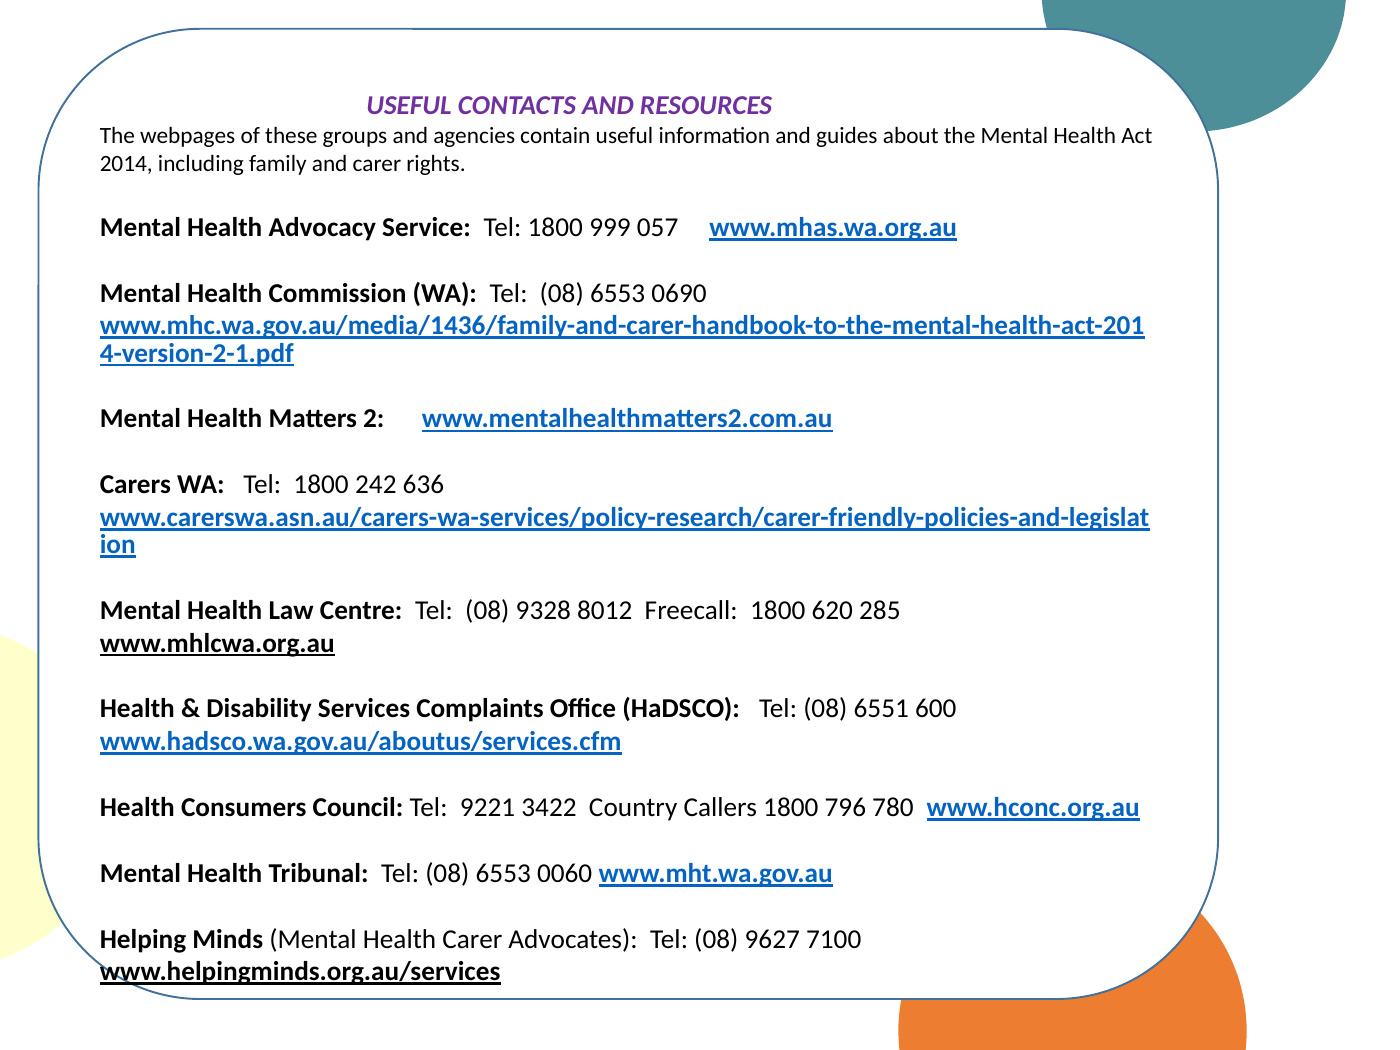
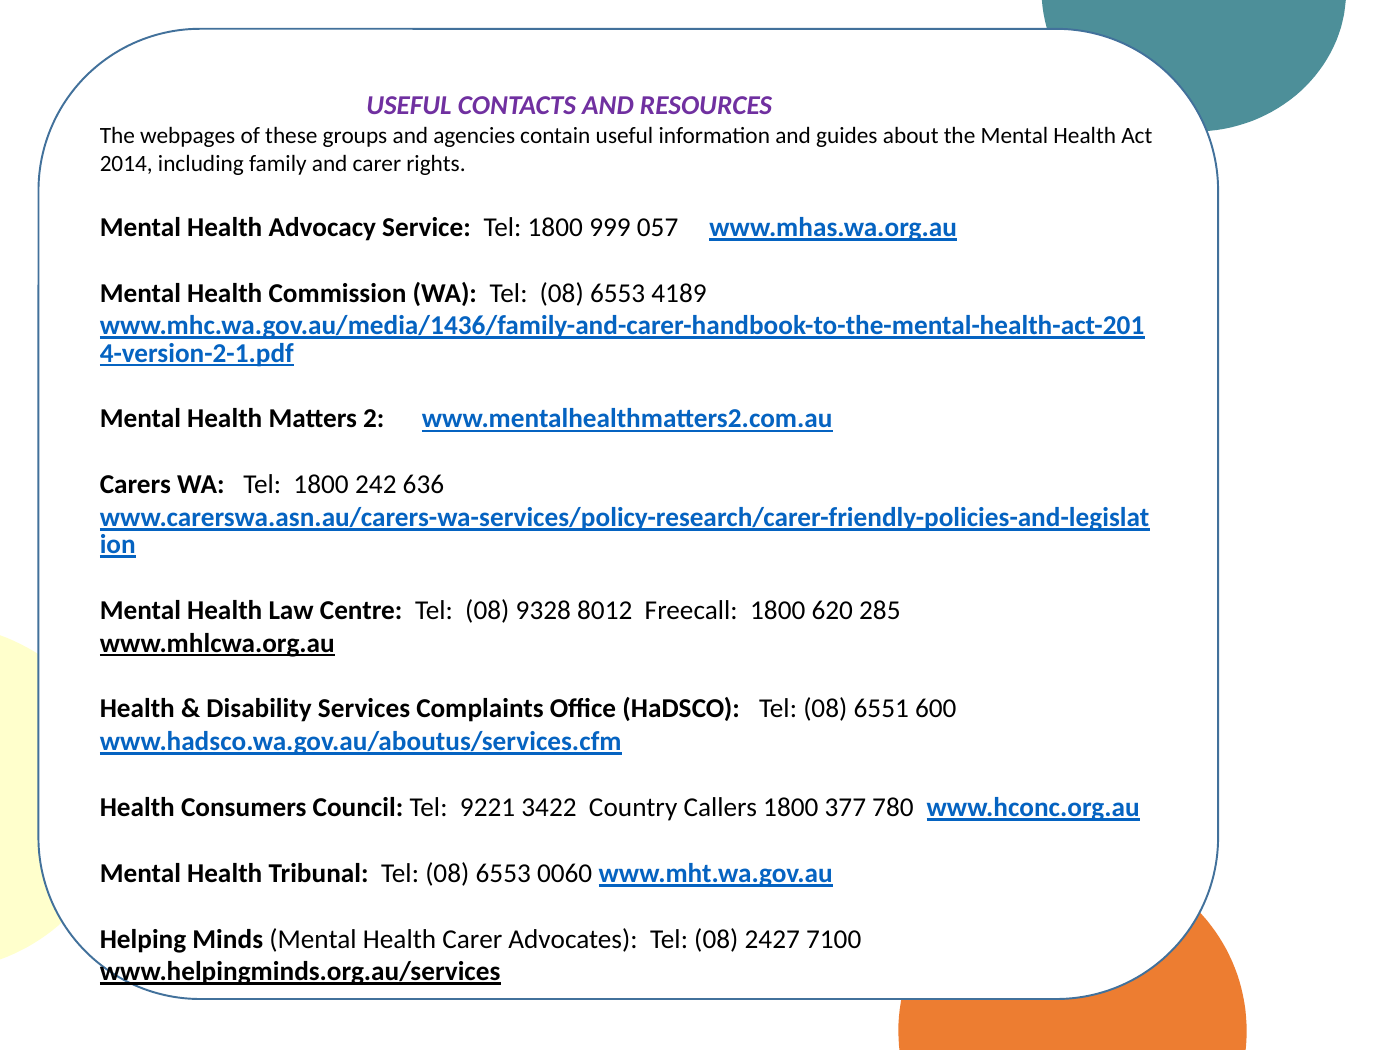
0690: 0690 -> 4189
796: 796 -> 377
9627: 9627 -> 2427
